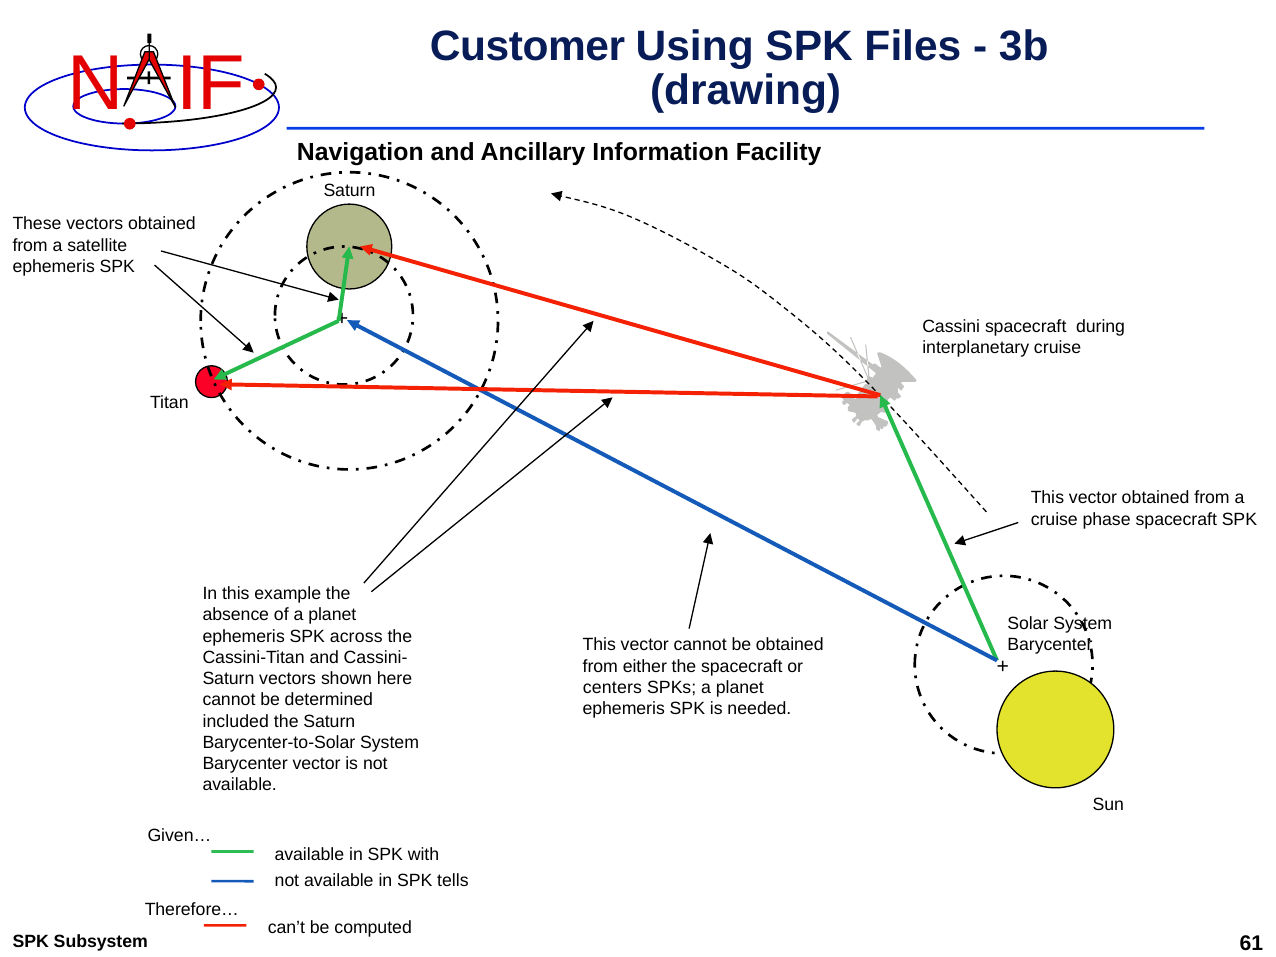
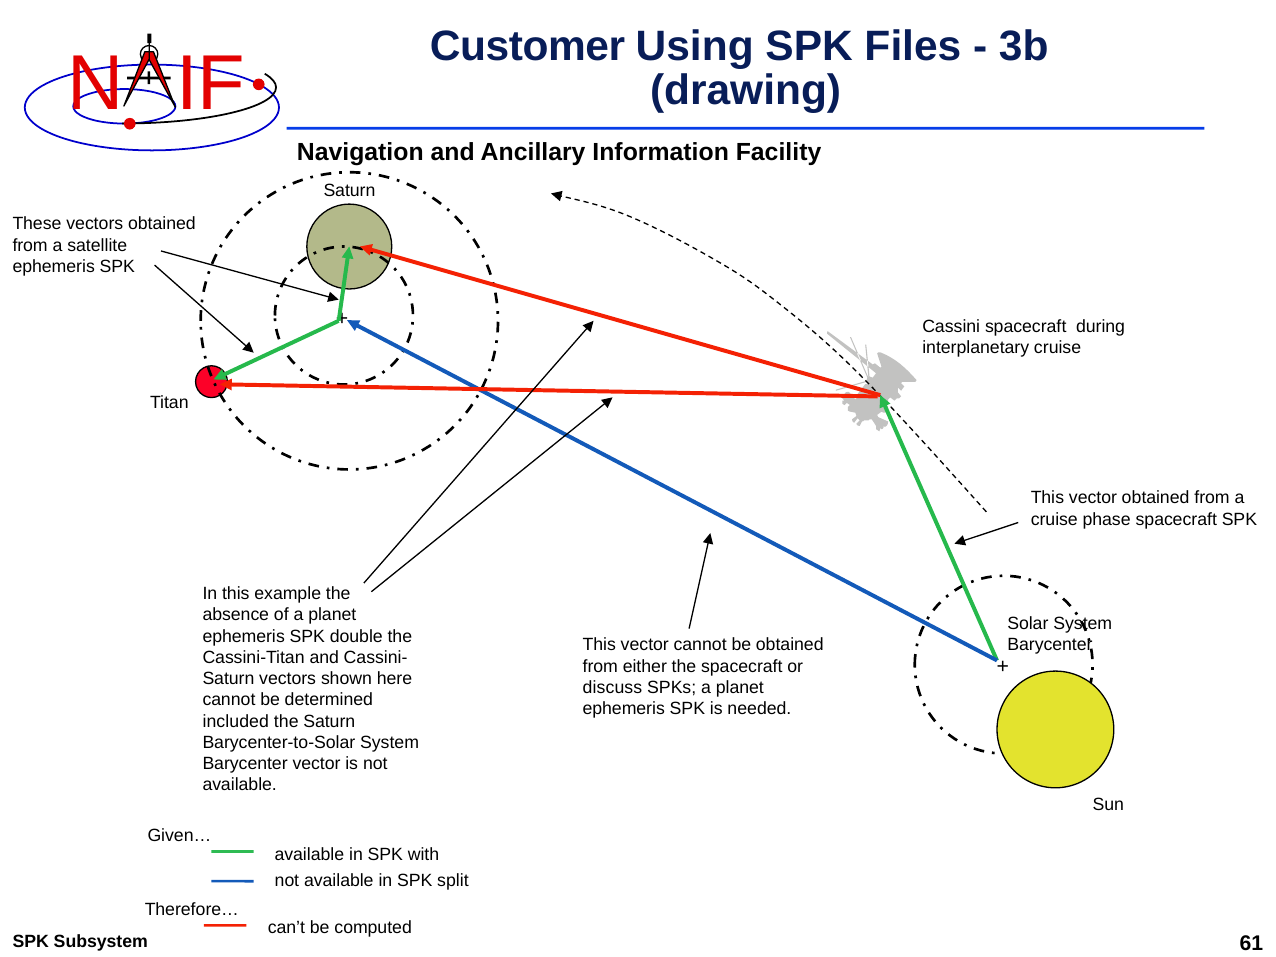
across: across -> double
centers: centers -> discuss
tells: tells -> split
